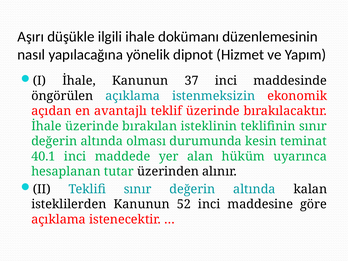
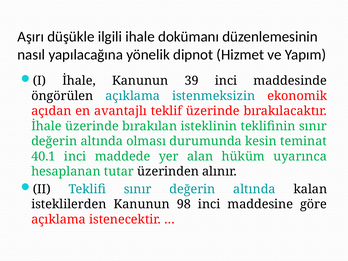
37: 37 -> 39
52: 52 -> 98
